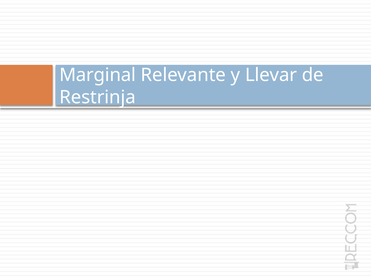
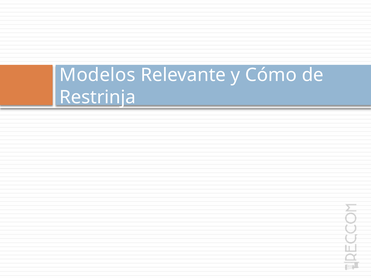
Marginal: Marginal -> Modelos
Llevar: Llevar -> Cómo
